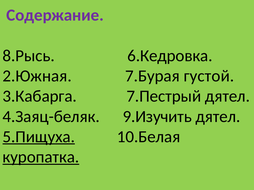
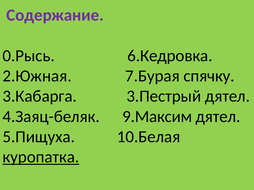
8.Рысь: 8.Рысь -> 0.Рысь
густой: густой -> спячку
7.Пестрый: 7.Пестрый -> 3.Пестрый
9.Изучить: 9.Изучить -> 9.Максим
5.Пищуха underline: present -> none
